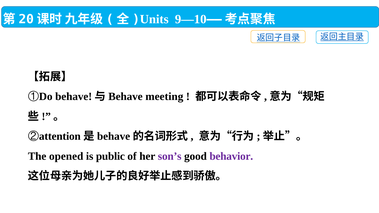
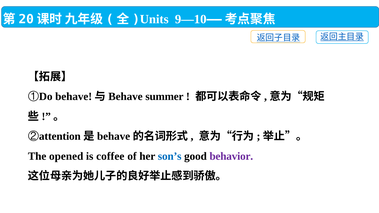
meeting: meeting -> summer
public: public -> coffee
son’s colour: purple -> blue
